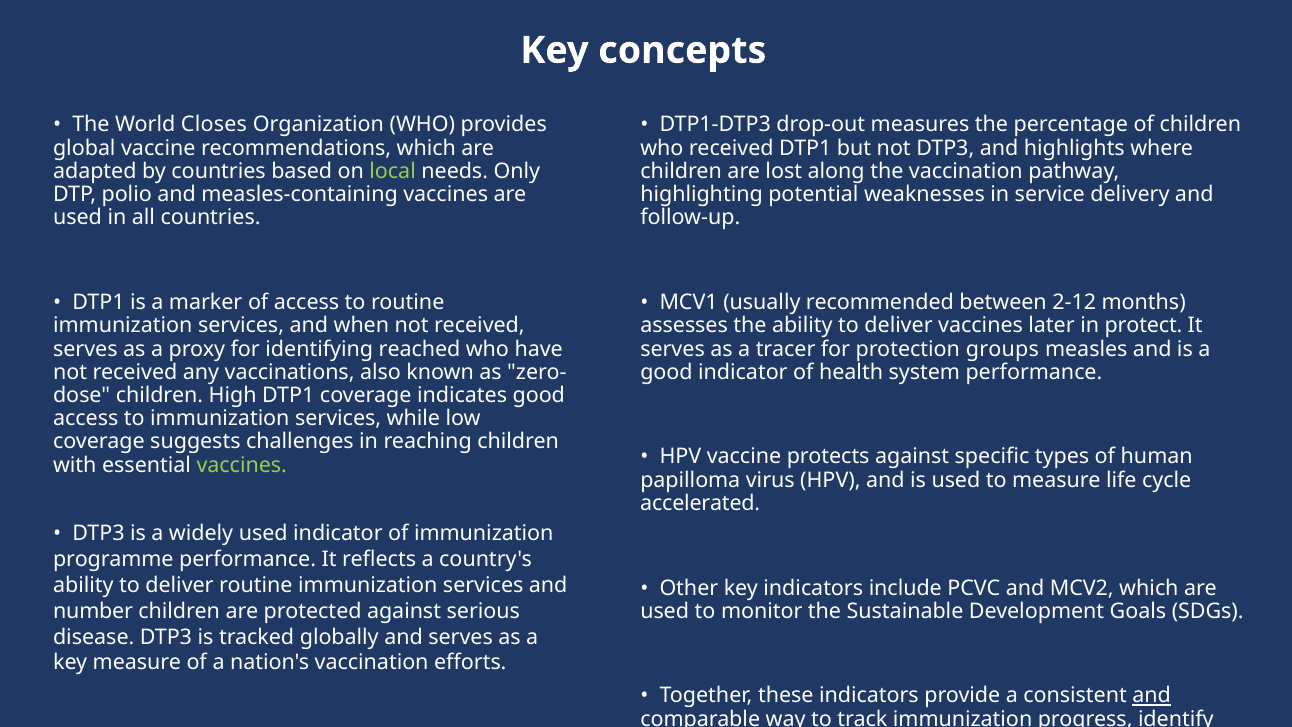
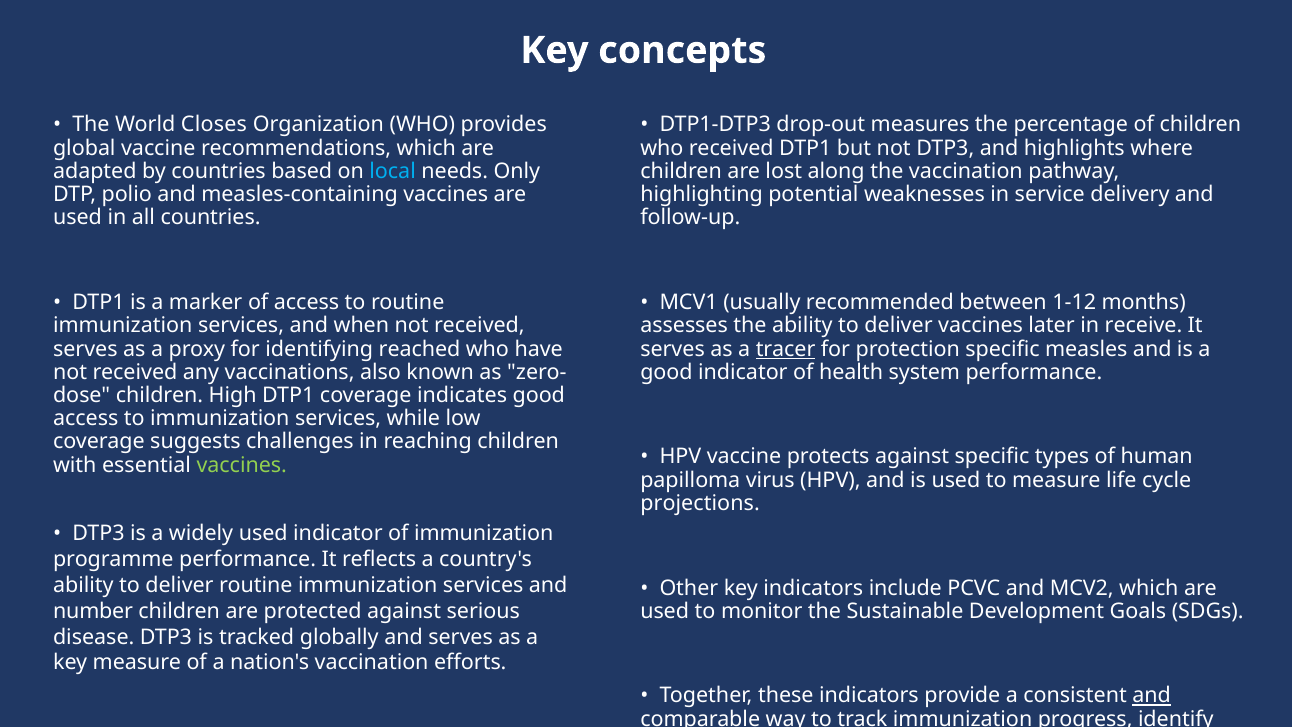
local colour: light green -> light blue
2-12: 2-12 -> 1-12
protect: protect -> receive
tracer underline: none -> present
protection groups: groups -> specific
accelerated: accelerated -> projections
